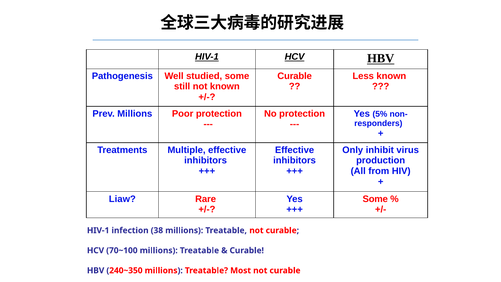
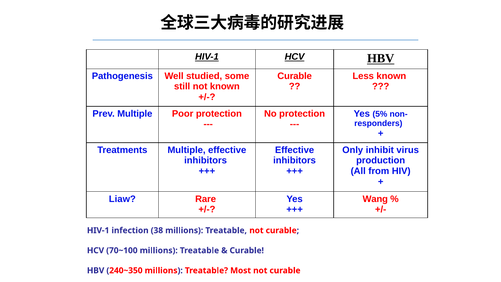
Prev Millions: Millions -> Multiple
Some at (375, 199): Some -> Wang
